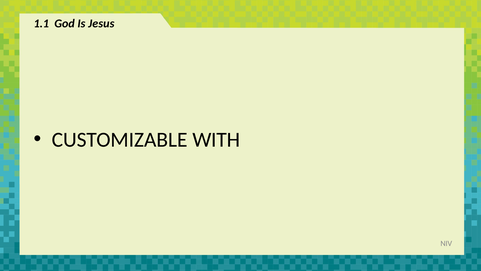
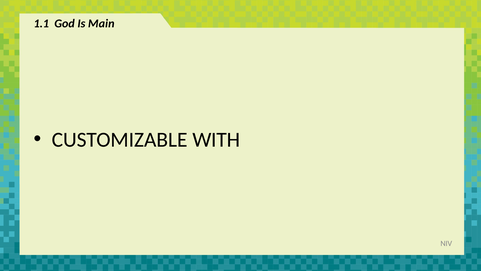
Jesus: Jesus -> Main
